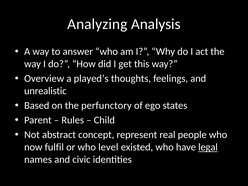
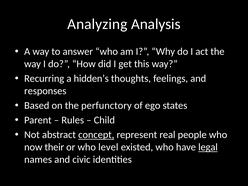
Overview: Overview -> Recurring
played’s: played’s -> hidden’s
unrealistic: unrealistic -> responses
concept underline: none -> present
fulfil: fulfil -> their
